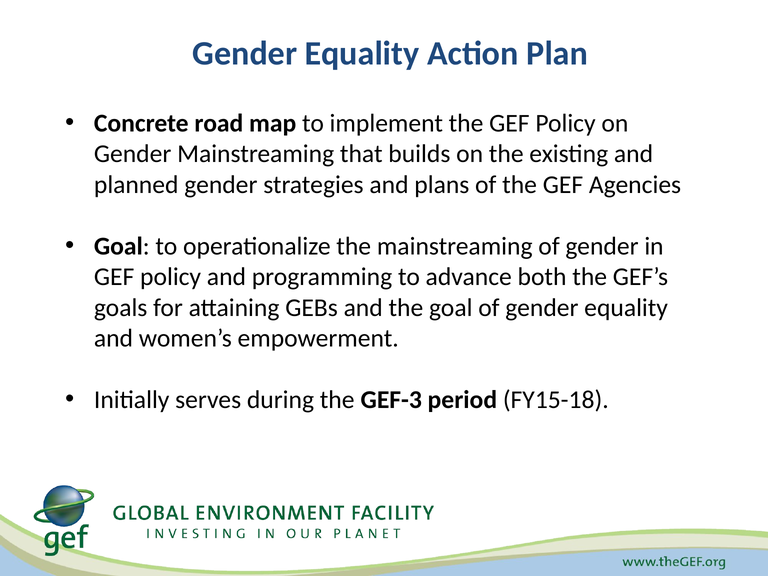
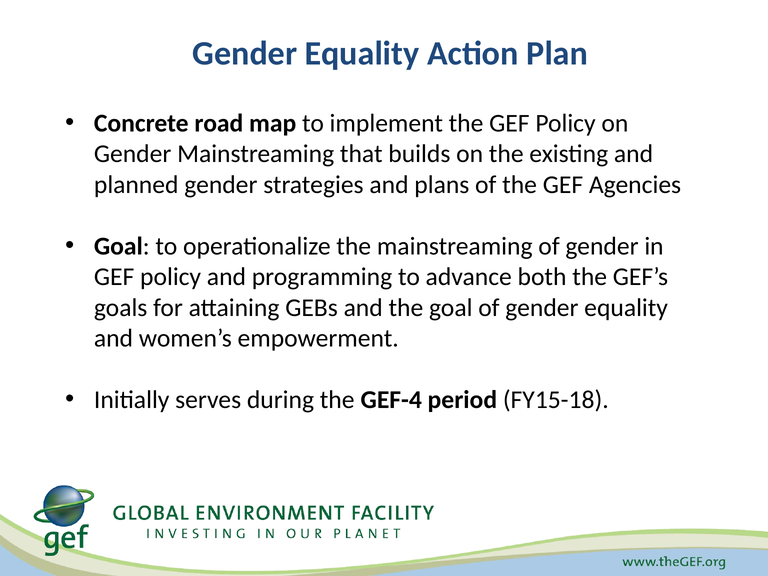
GEF-3: GEF-3 -> GEF-4
